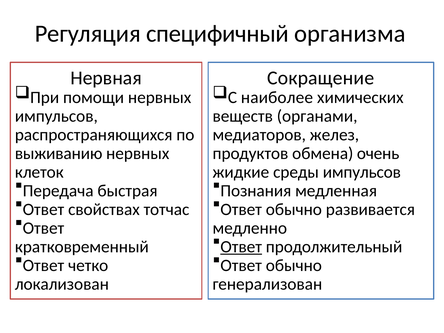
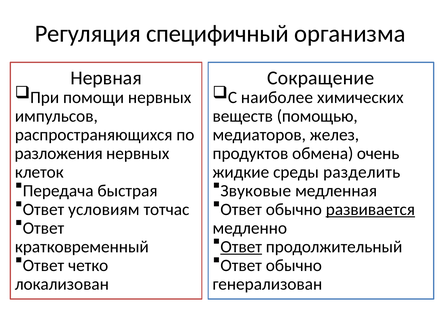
органами: органами -> помощью
выживанию: выживанию -> разложения
среды импульсов: импульсов -> разделить
Познания: Познания -> Звуковые
свойствах: свойствах -> условиям
развивается underline: none -> present
